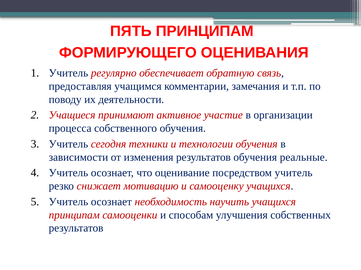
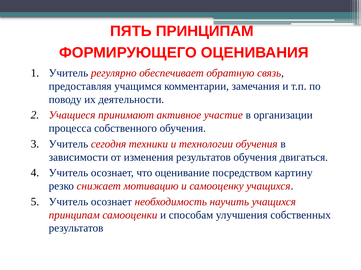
реальные: реальные -> двигаться
посредством учитель: учитель -> картину
